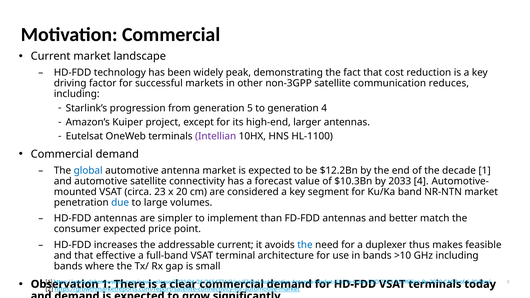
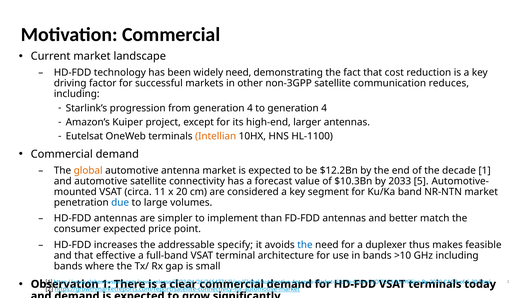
widely peak: peak -> need
from generation 5: 5 -> 4
Intellian colour: purple -> orange
global colour: blue -> orange
2033 4: 4 -> 5
23: 23 -> 11
addressable current: current -> specify
